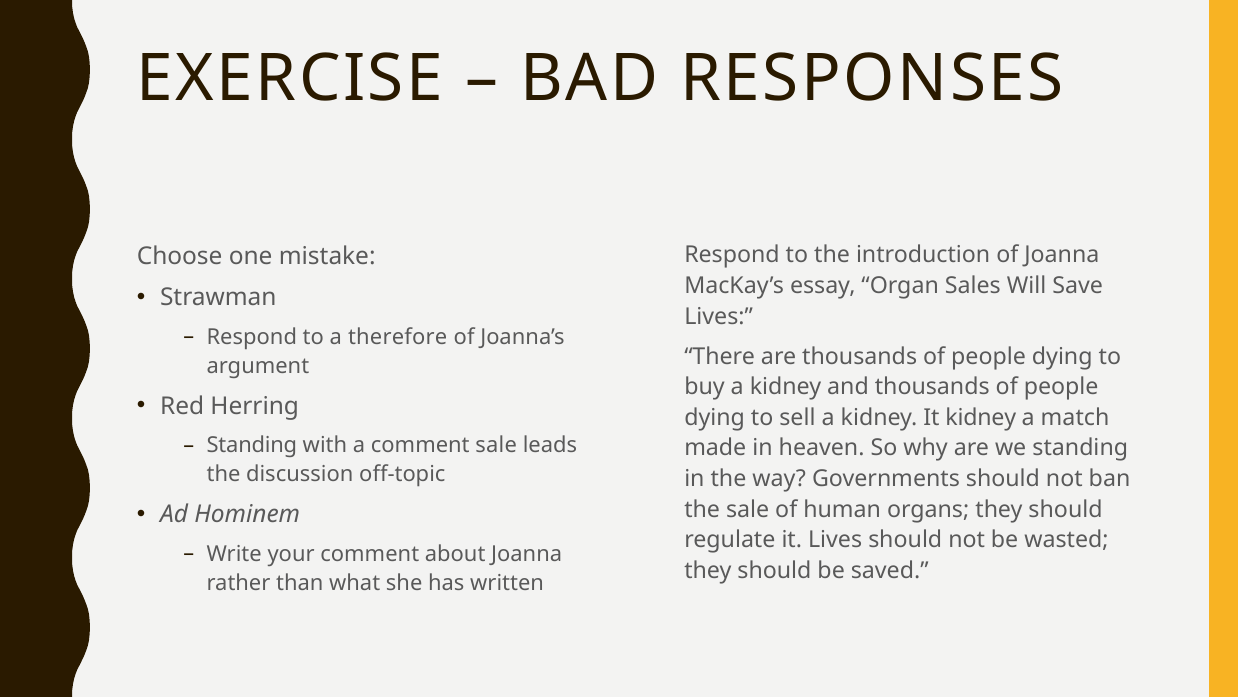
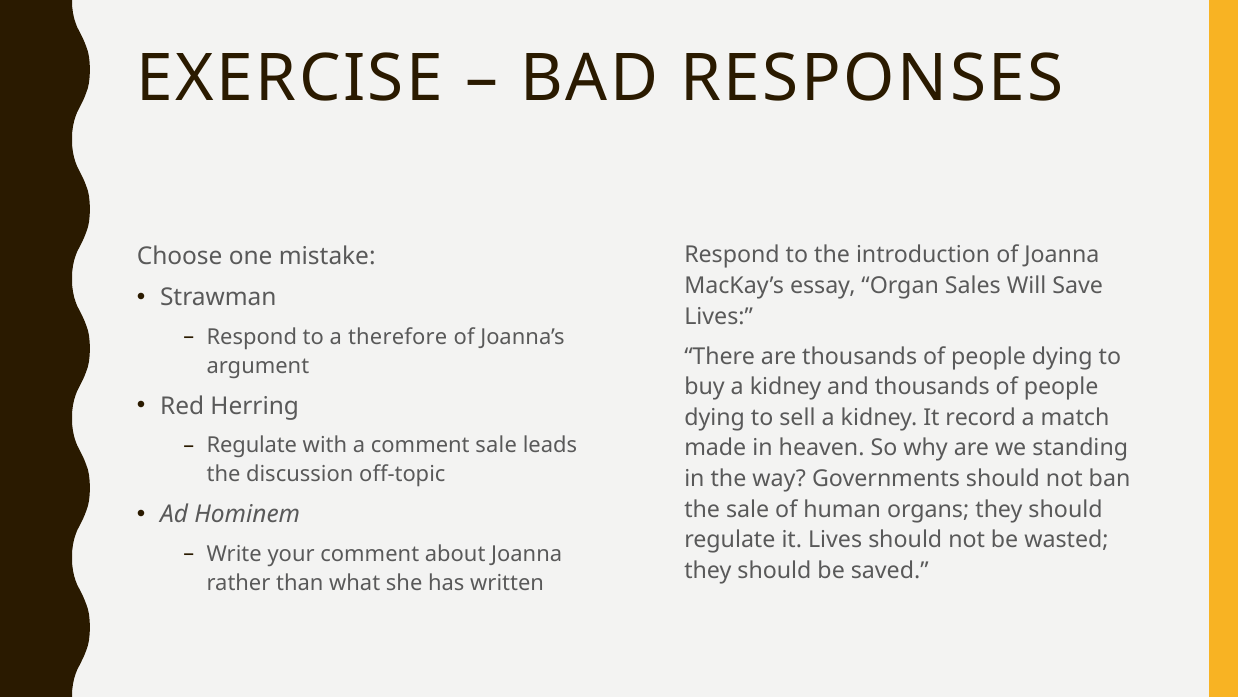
It kidney: kidney -> record
Standing at (252, 445): Standing -> Regulate
